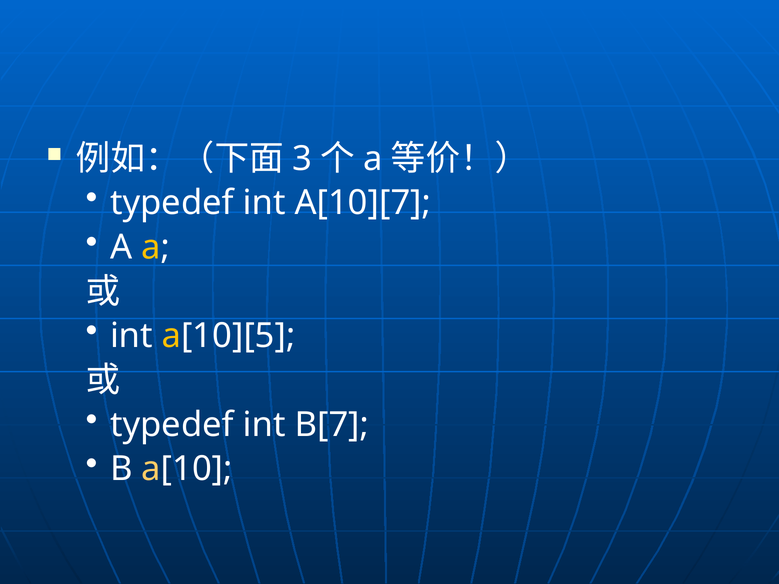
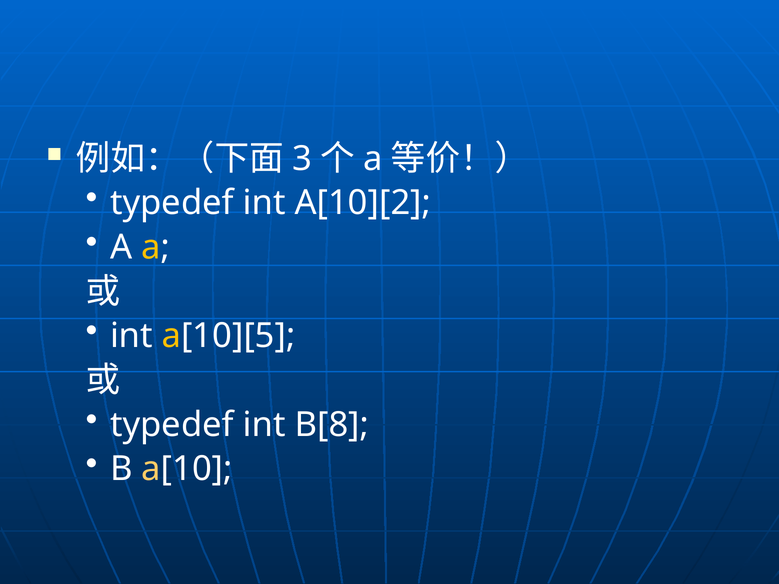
A[10][7: A[10][7 -> A[10][2
B[7: B[7 -> B[8
